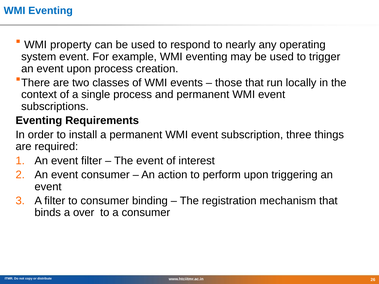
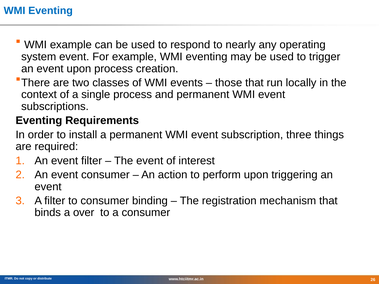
WMI property: property -> example
